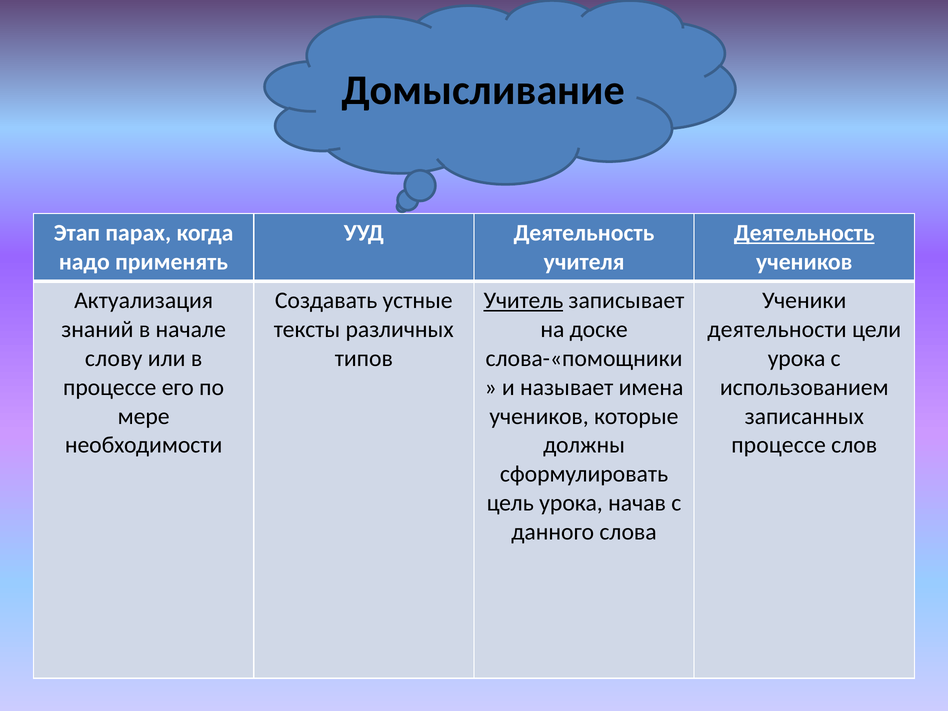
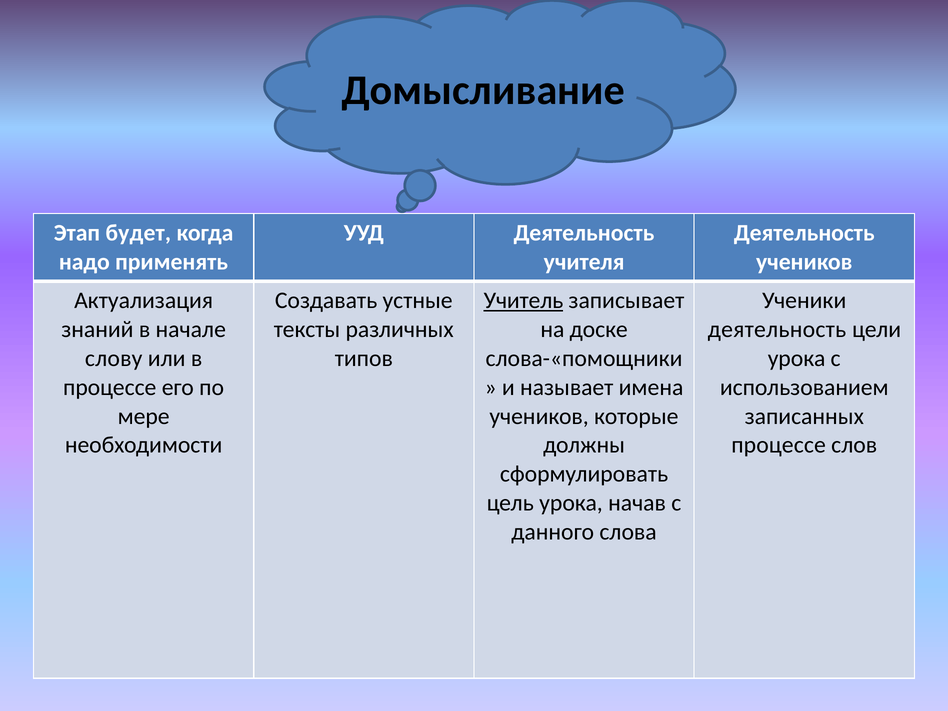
парах: парах -> будет
Деятельность at (804, 233) underline: present -> none
деятельности at (777, 329): деятельности -> деятельность
